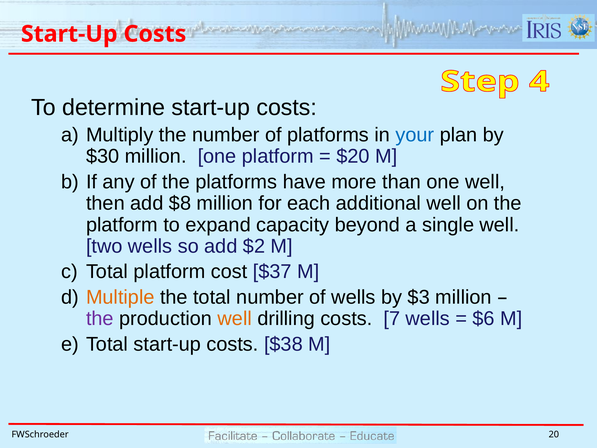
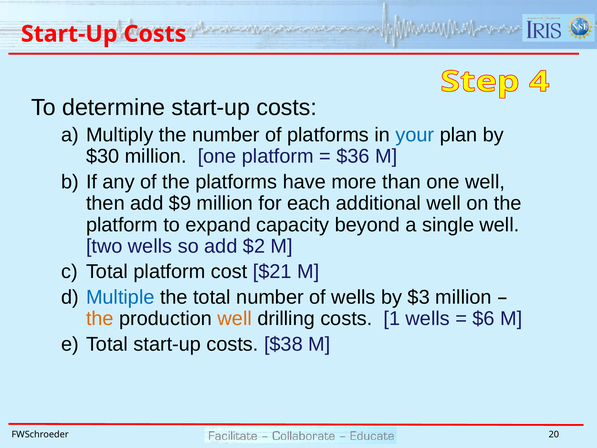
$20: $20 -> $36
$8: $8 -> $9
$37: $37 -> $21
Multiple colour: orange -> blue
the at (100, 319) colour: purple -> orange
7: 7 -> 1
